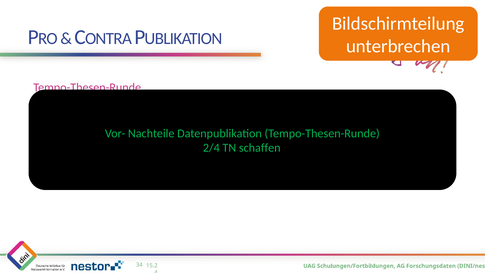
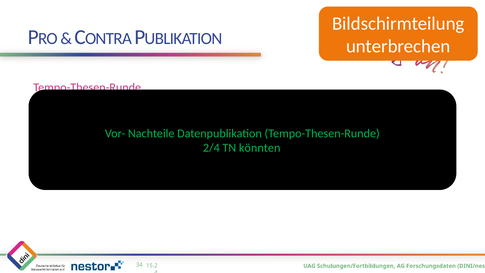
schaffen: schaffen -> könnten
